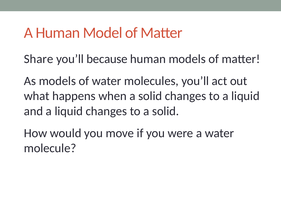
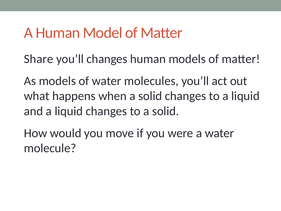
you’ll because: because -> changes
